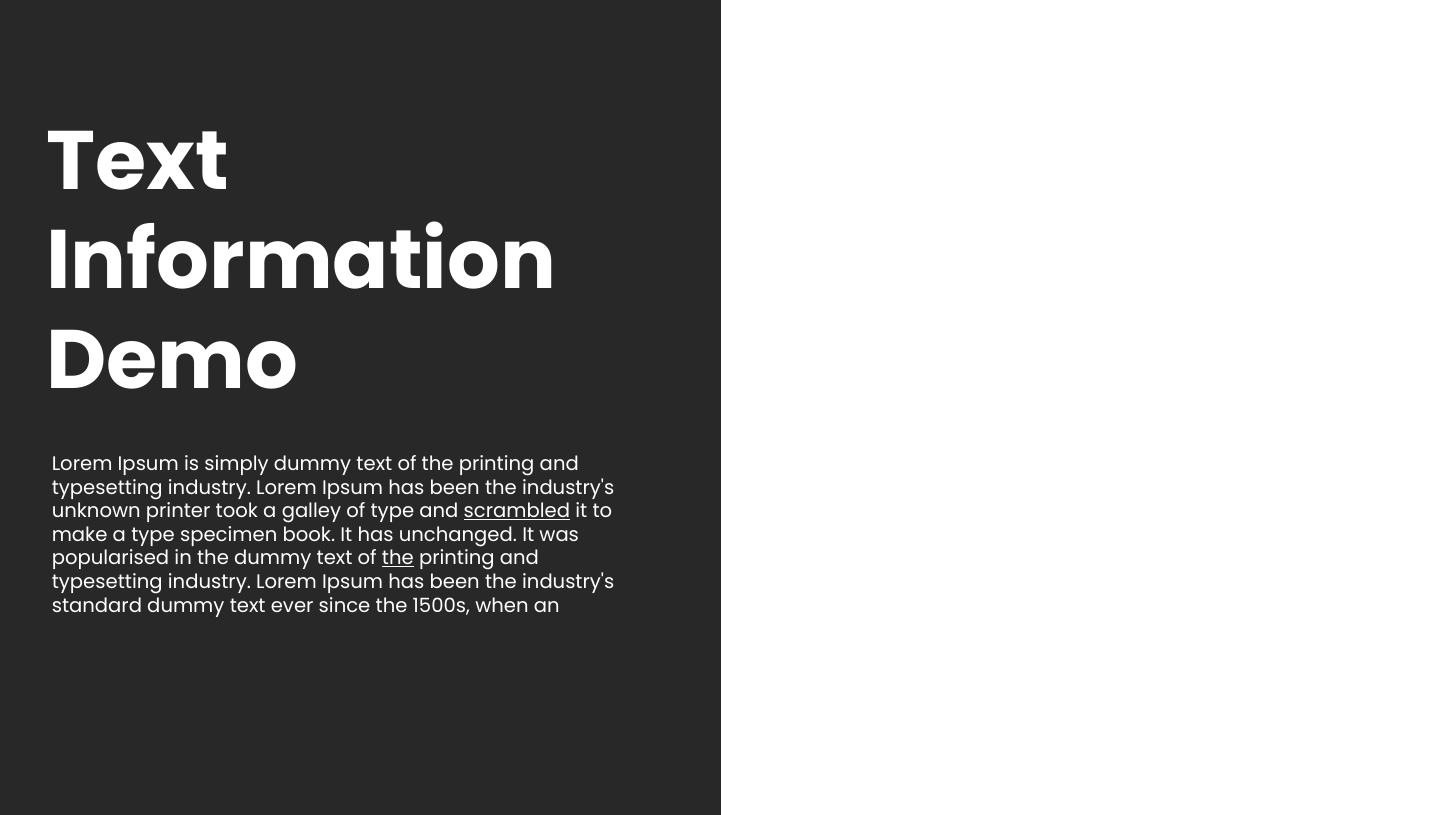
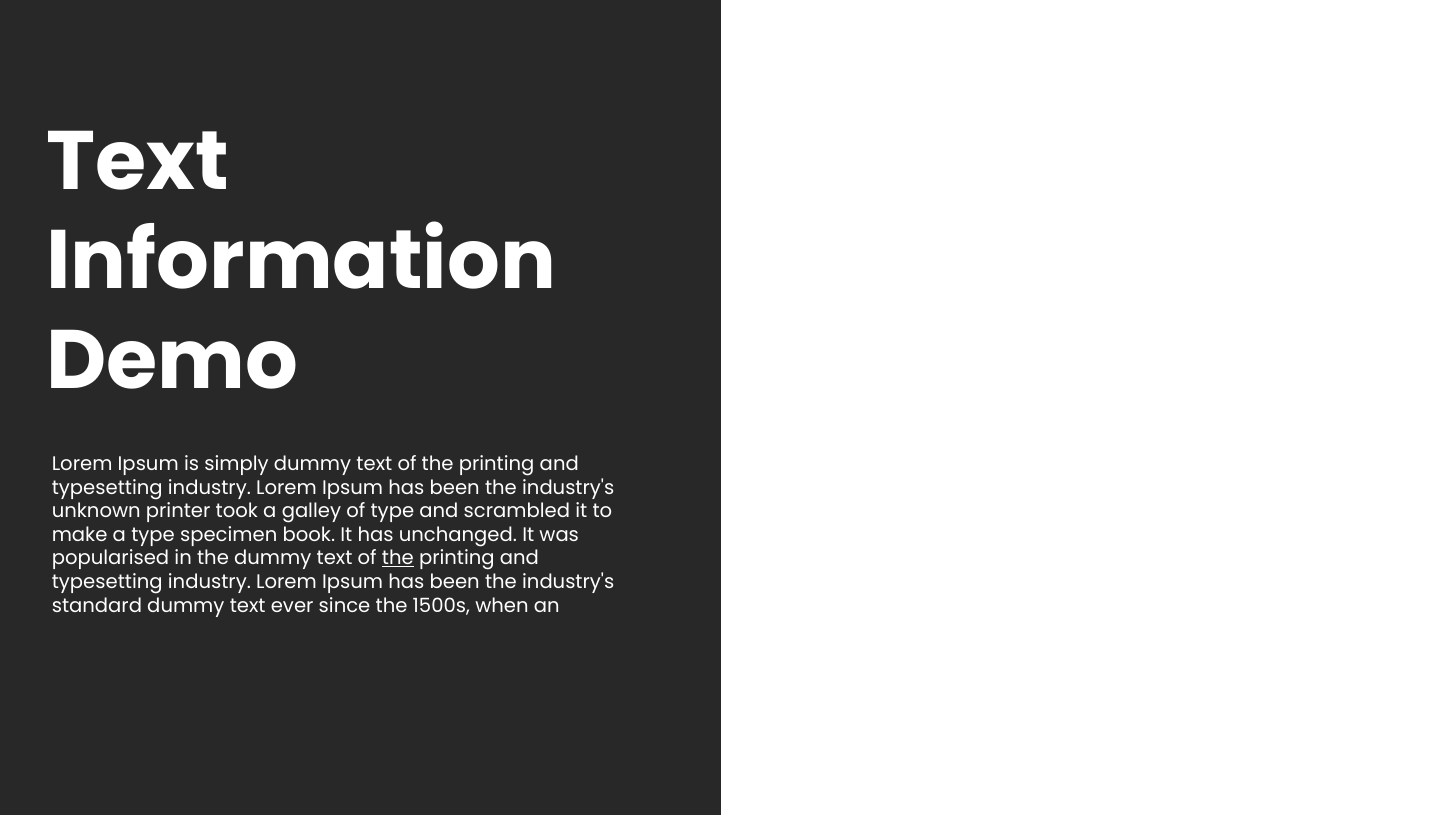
scrambled underline: present -> none
